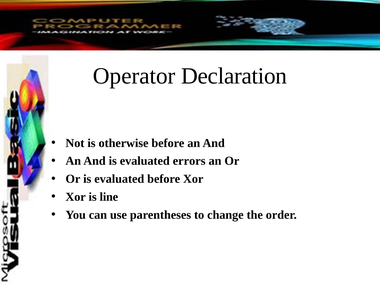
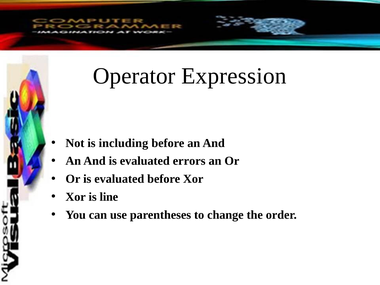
Declaration: Declaration -> Expression
otherwise: otherwise -> including
